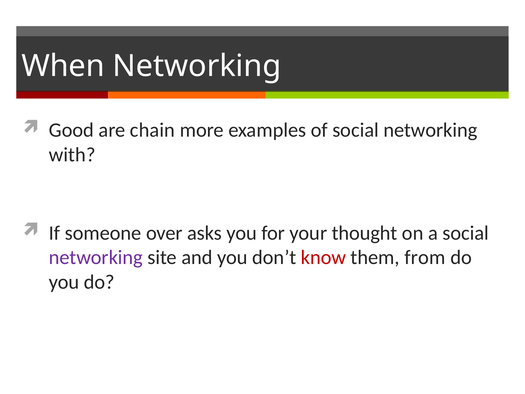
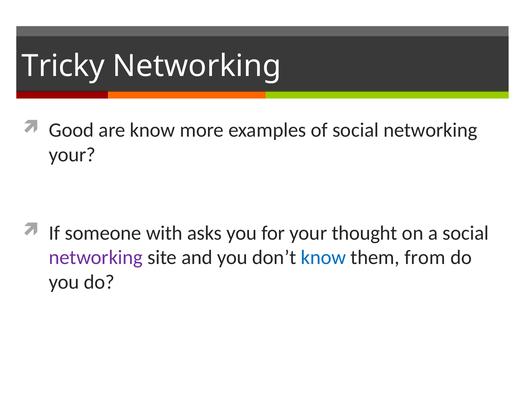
When: When -> Tricky
are chain: chain -> know
with at (72, 155): with -> your
over: over -> with
know at (323, 257) colour: red -> blue
